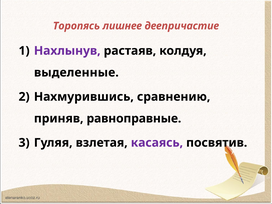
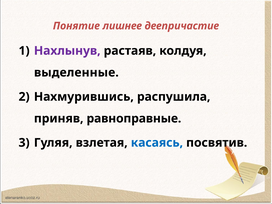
Торопясь: Торопясь -> Понятие
сравнению: сравнению -> распушила
касаясь colour: purple -> blue
